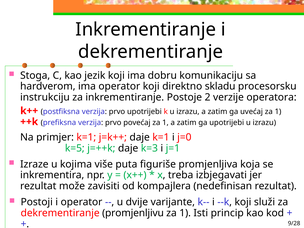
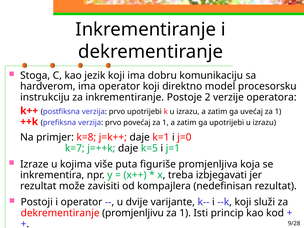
skladu: skladu -> model
primjer k=1: k=1 -> k=8
k=5: k=5 -> k=7
k=3: k=3 -> k=5
